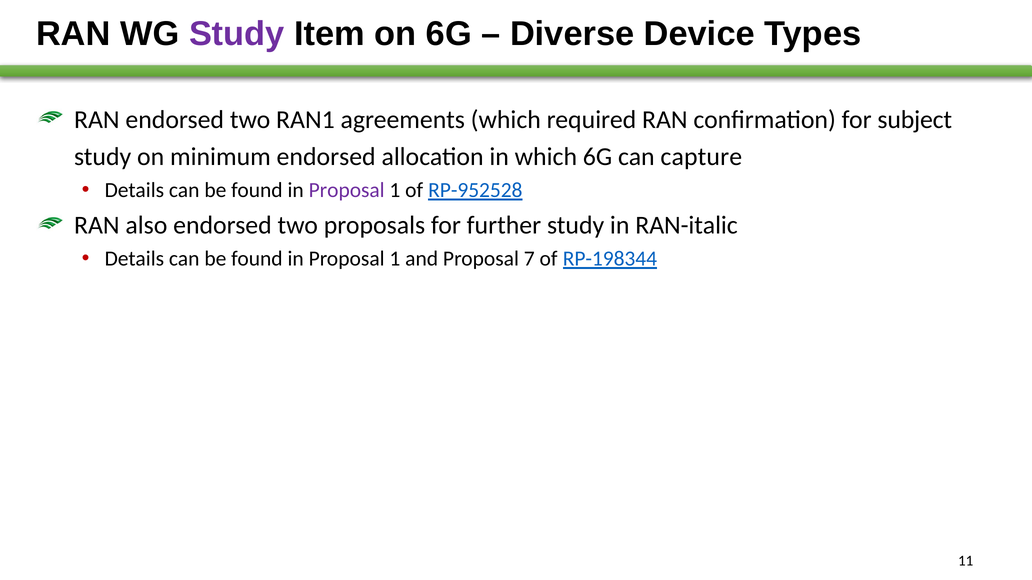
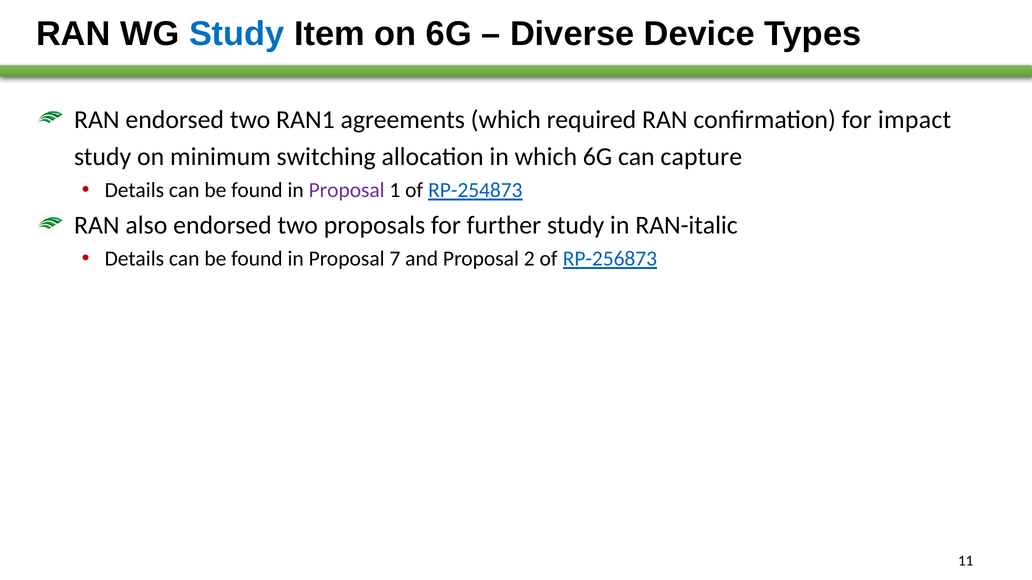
Study at (237, 34) colour: purple -> blue
subject: subject -> impact
minimum endorsed: endorsed -> switching
RP-952528: RP-952528 -> RP-254873
1 at (395, 259): 1 -> 7
7: 7 -> 2
RP-198344: RP-198344 -> RP-256873
